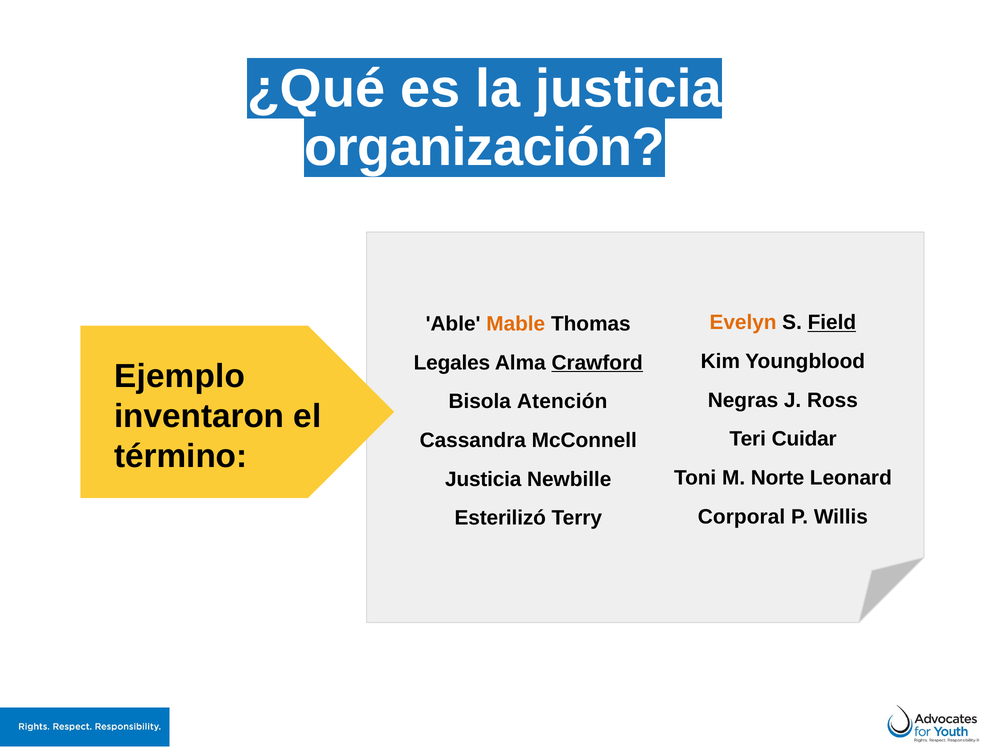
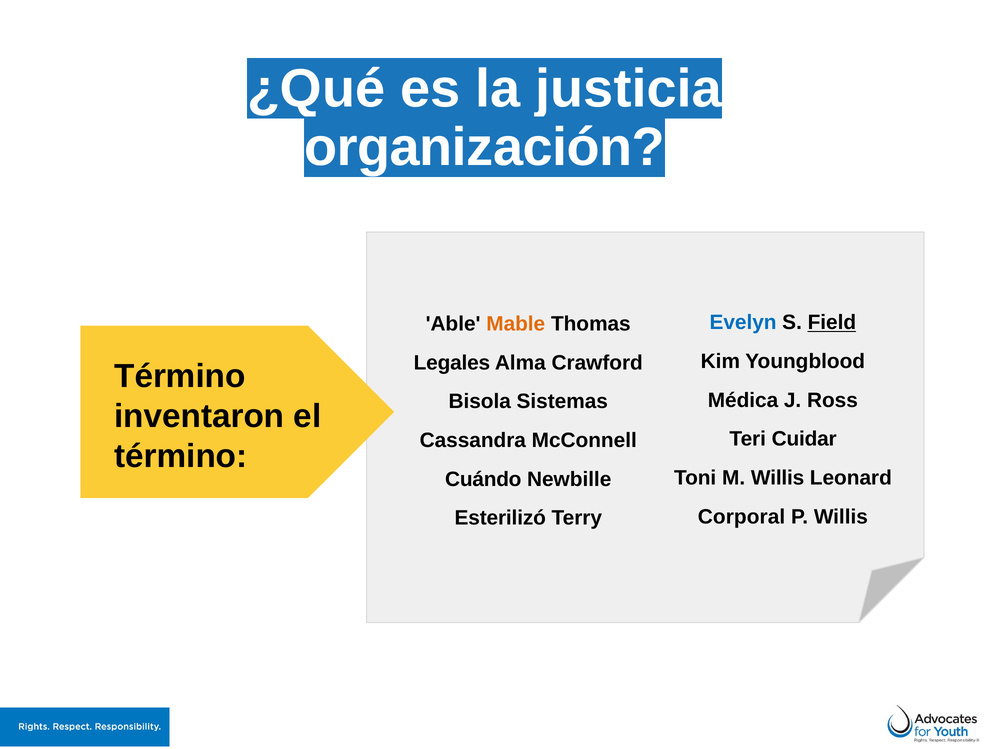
Evelyn colour: orange -> blue
Crawford underline: present -> none
Ejemplo at (180, 376): Ejemplo -> Término
Negras: Negras -> Médica
Atención: Atención -> Sistemas
M Norte: Norte -> Willis
Justicia at (483, 479): Justicia -> Cuándo
